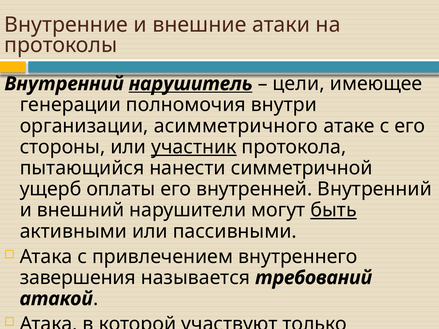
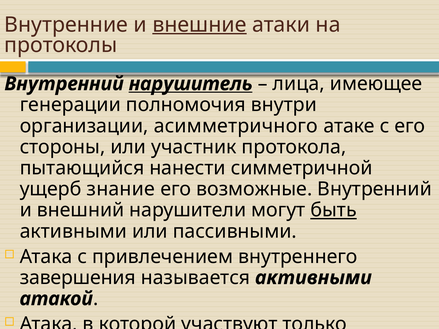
внешние at (199, 25) underline: none -> present
цели: цели -> лица
участник underline: present -> none
оплаты: оплаты -> знание
внутренней: внутренней -> возможные
требований at (314, 278): требований -> активными
